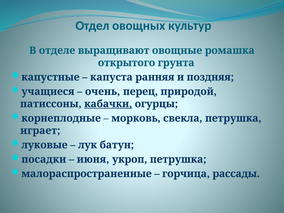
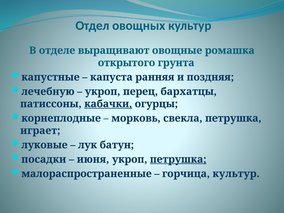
учащиеся: учащиеся -> лечебную
очень at (103, 92): очень -> укроп
природой: природой -> бархатцы
петрушка at (178, 159) underline: none -> present
горчица рассады: рассады -> культур
